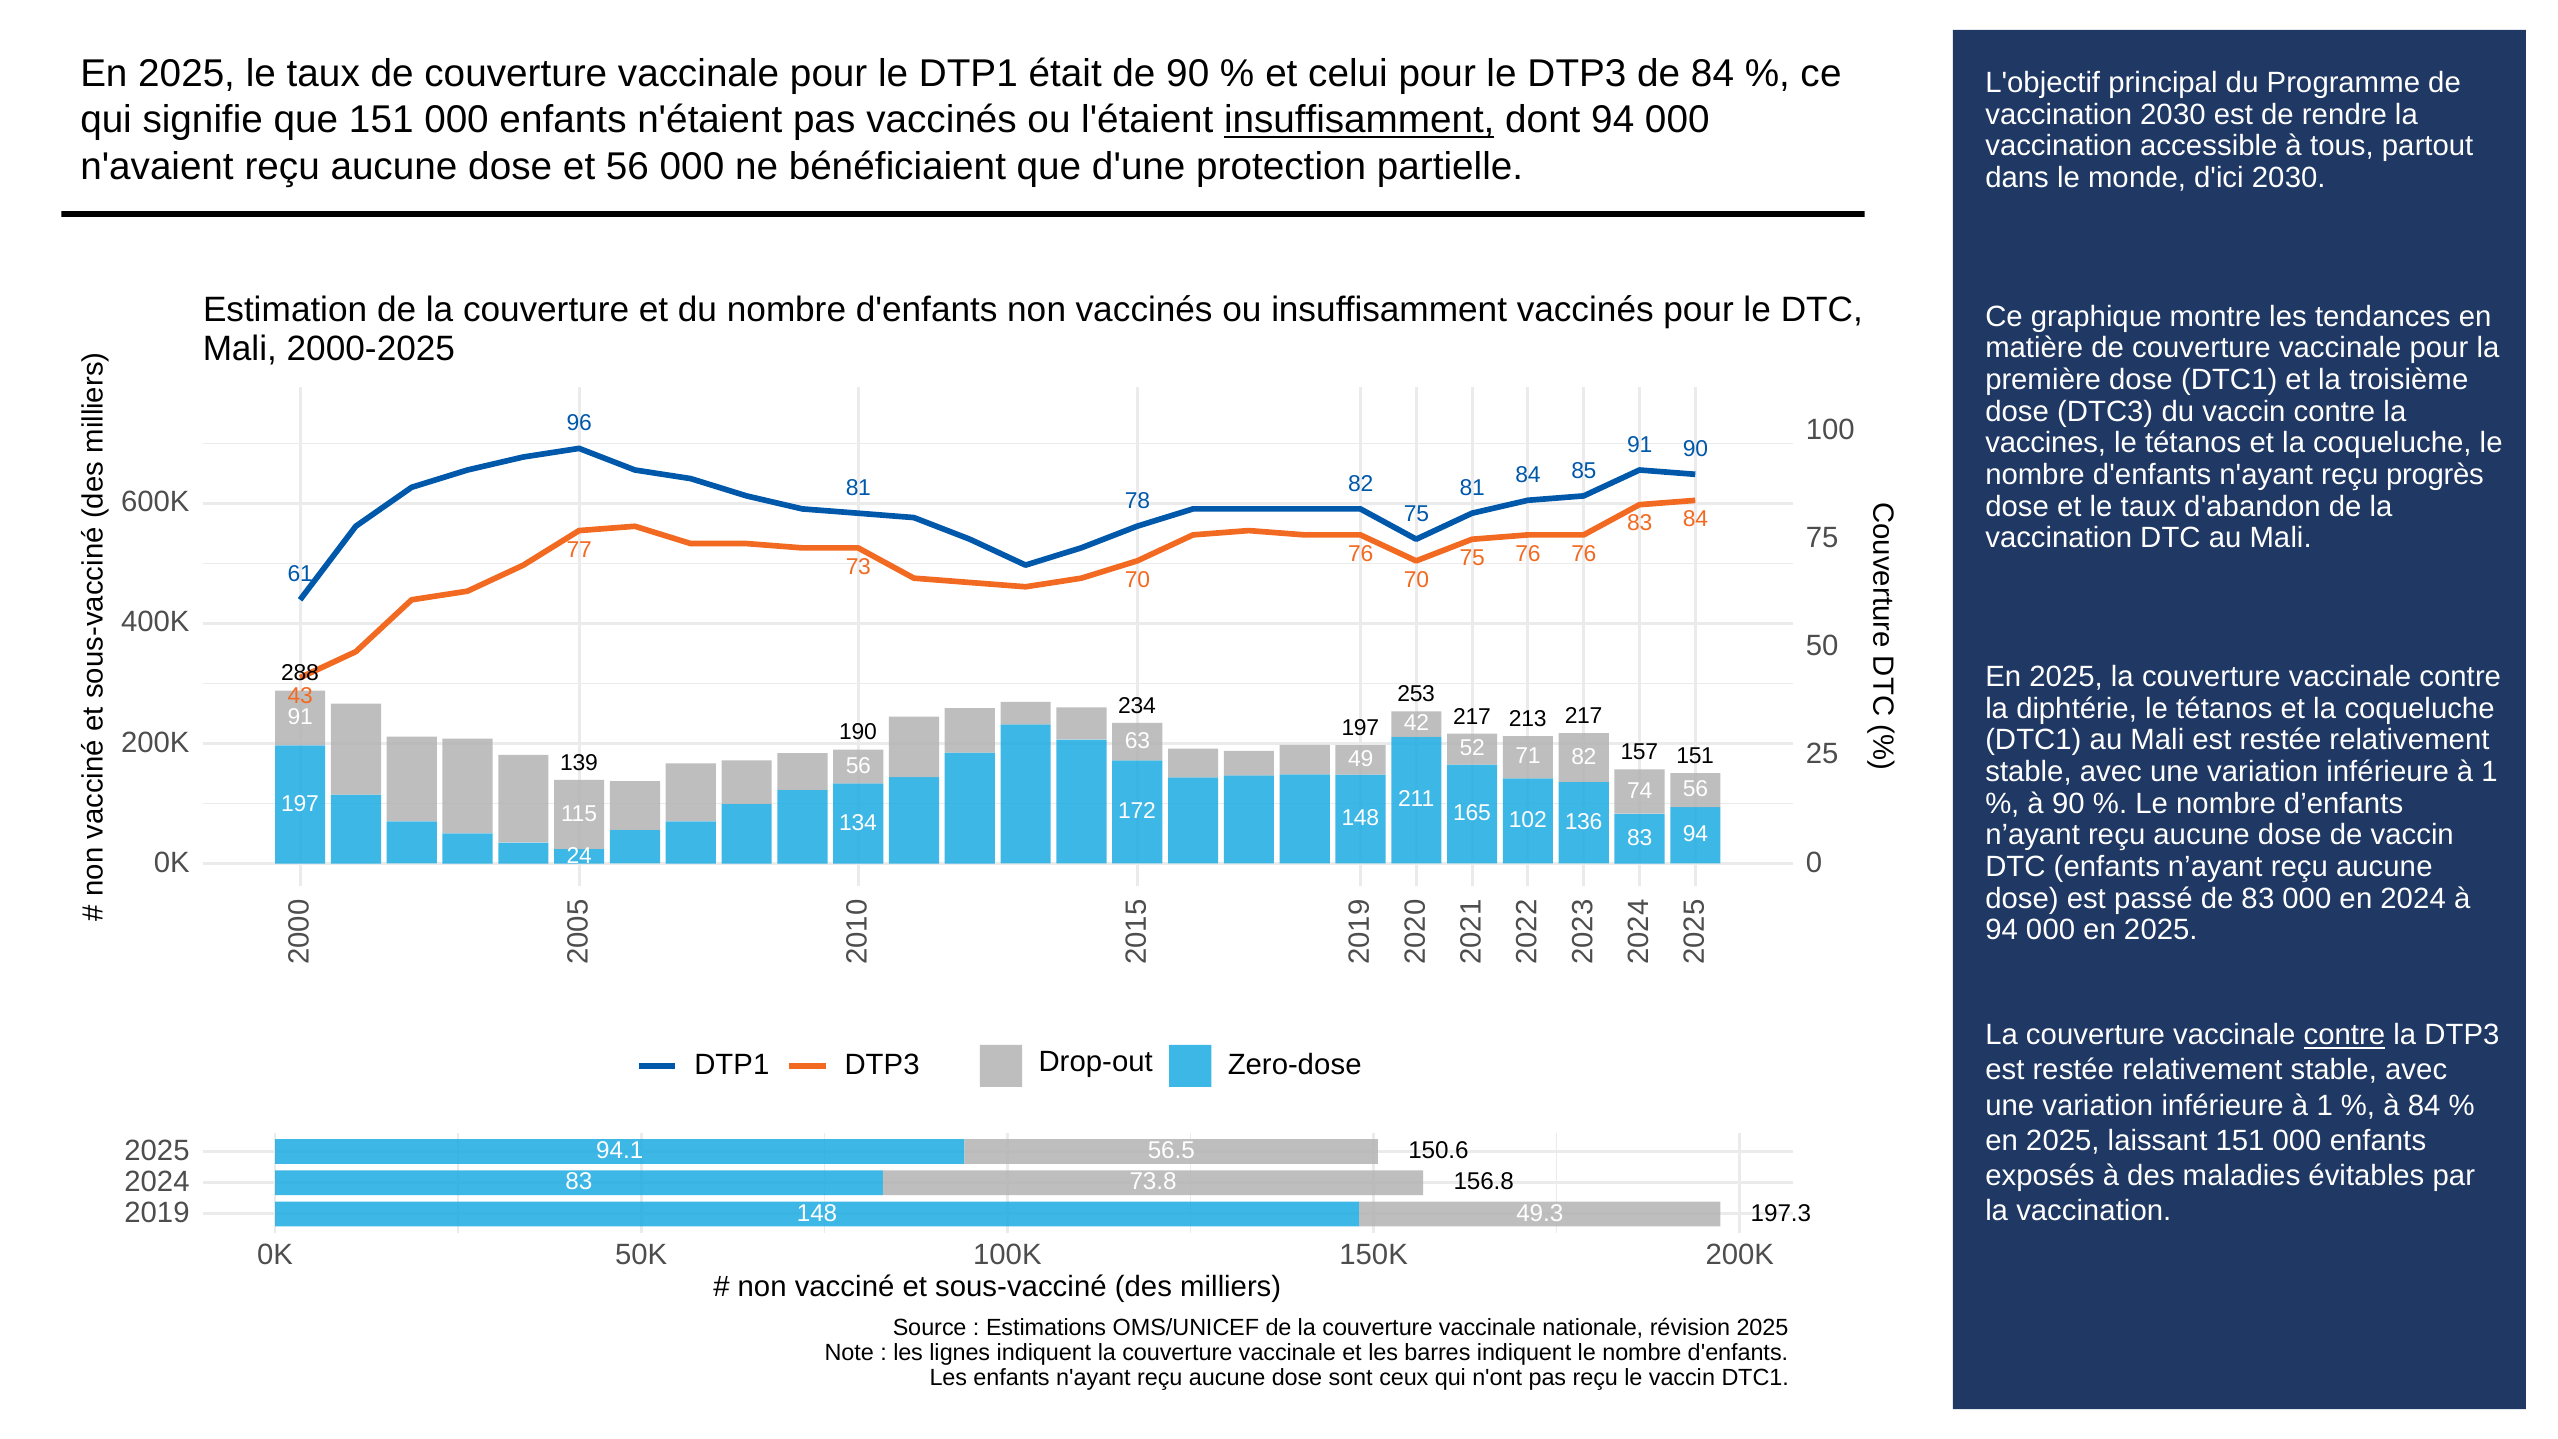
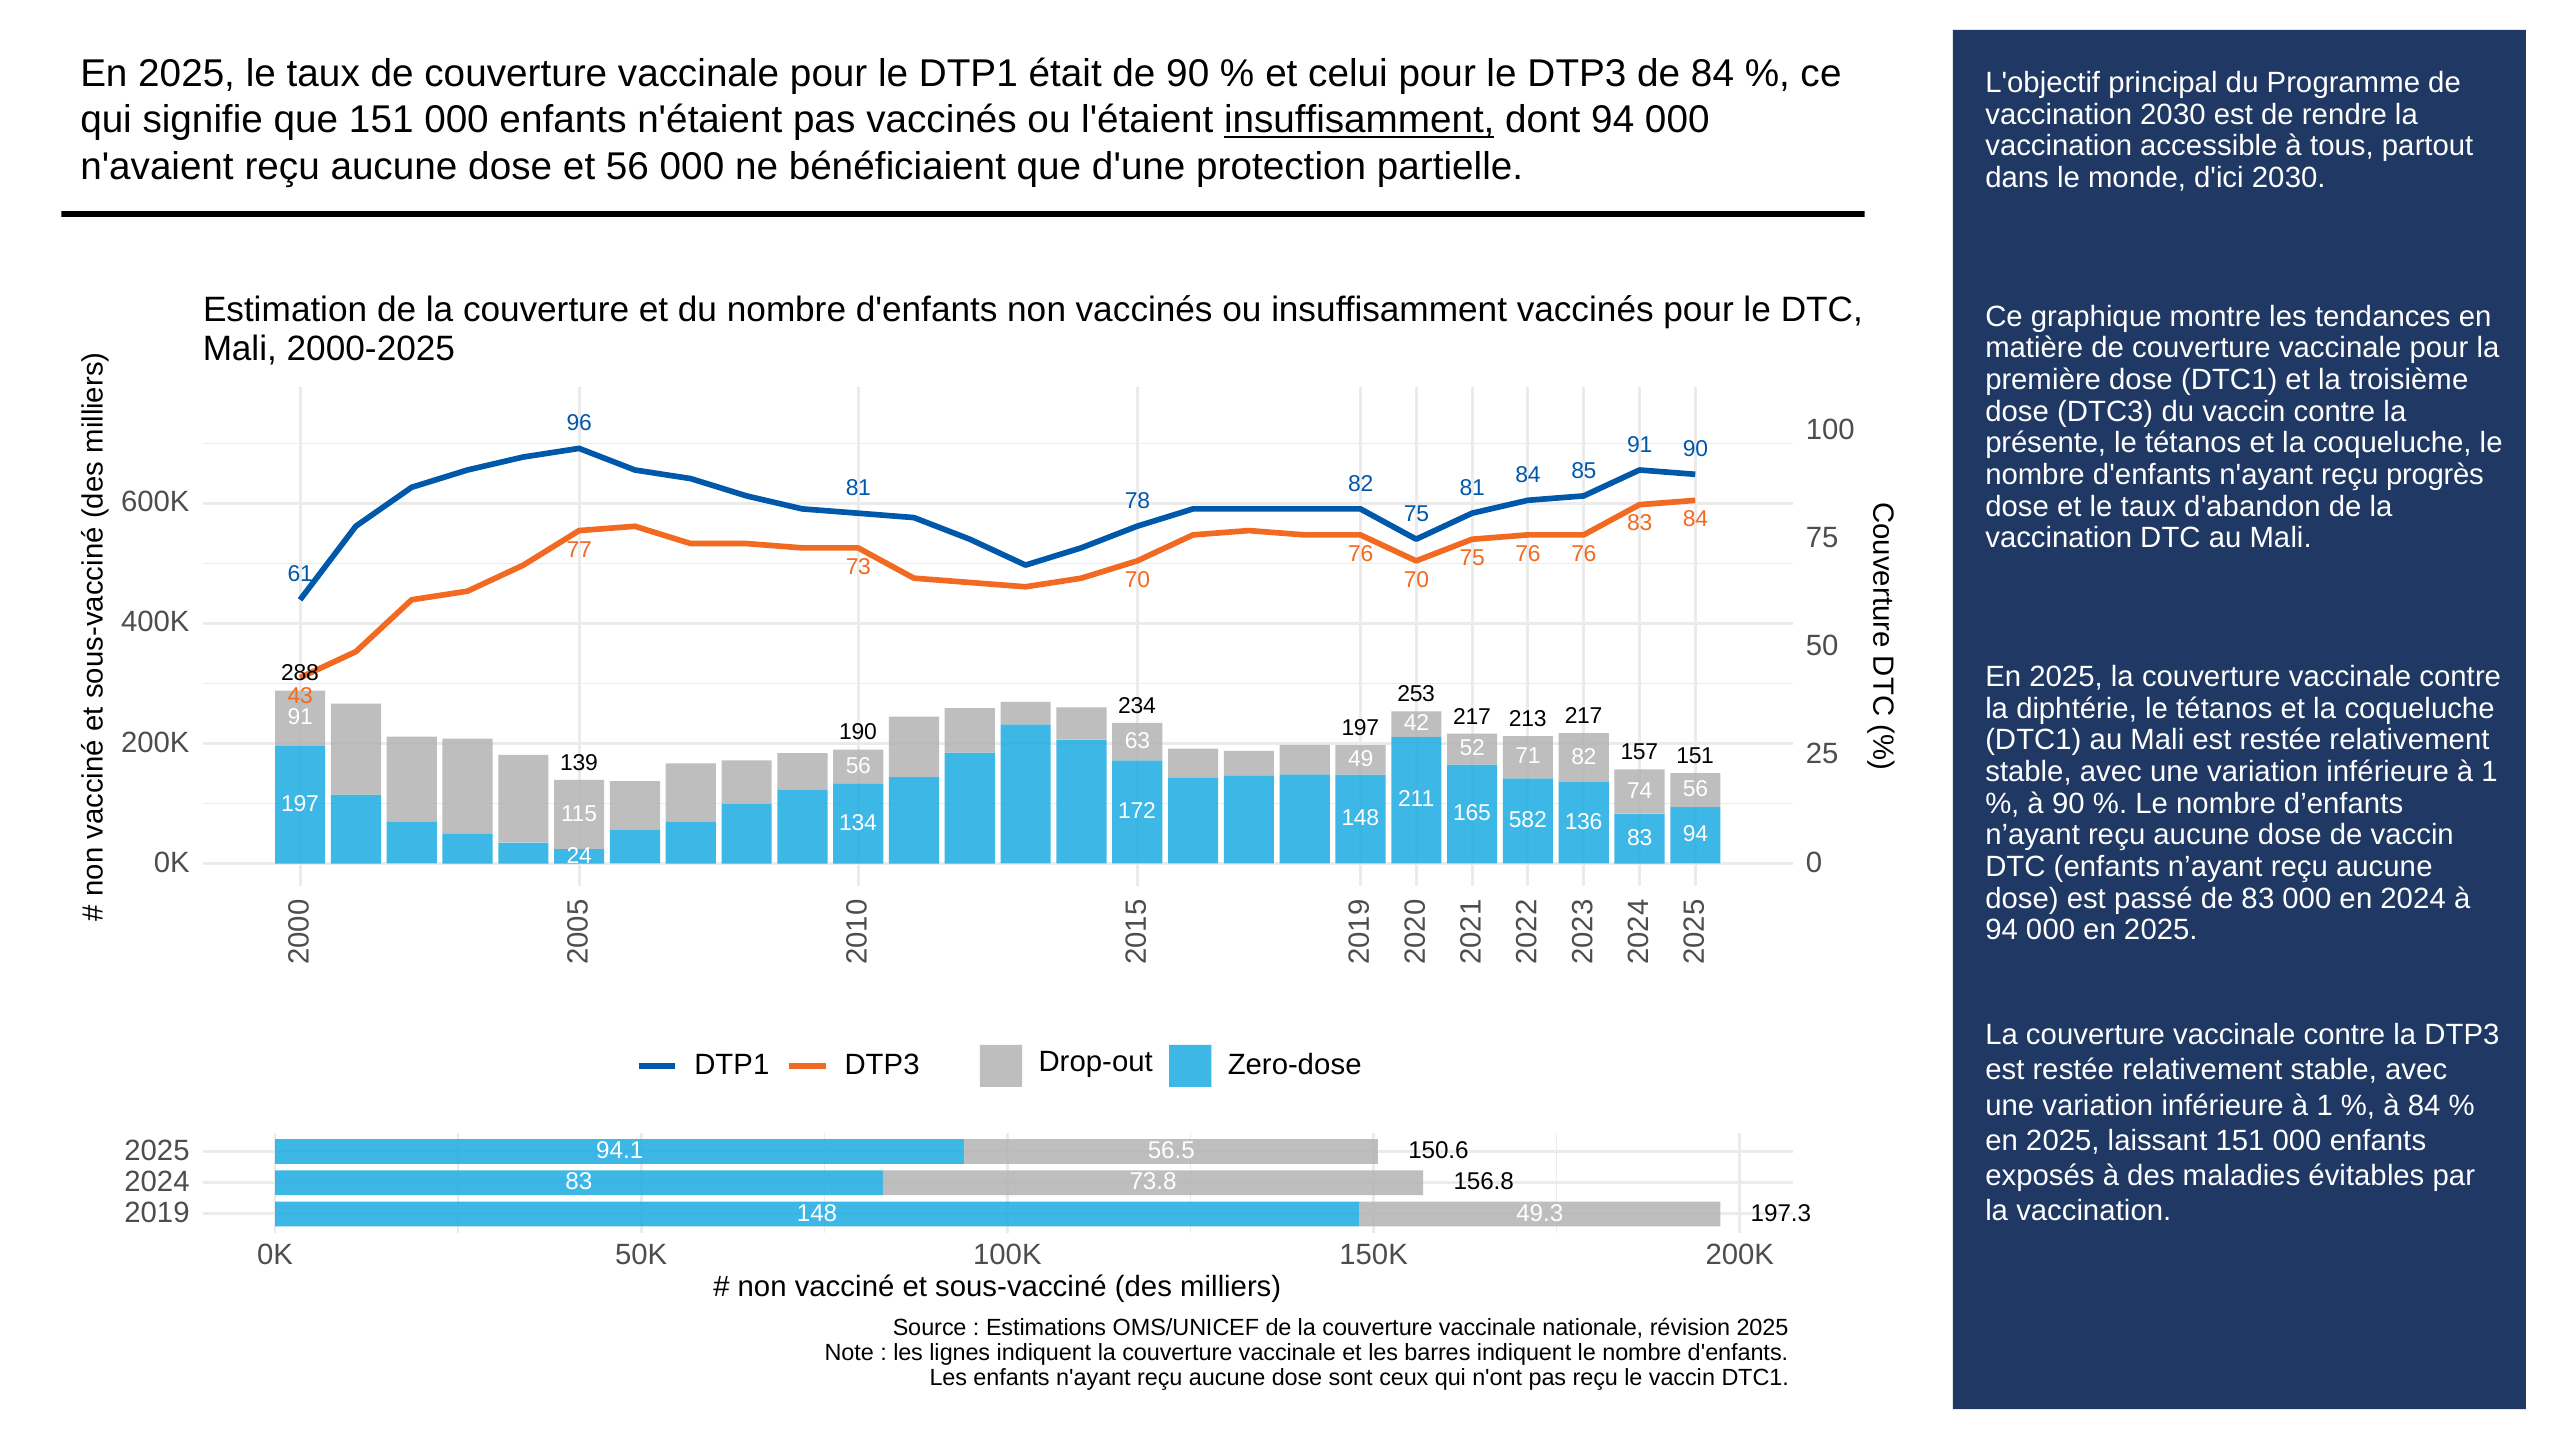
vaccines: vaccines -> présente
102: 102 -> 582
contre at (2344, 1035) underline: present -> none
